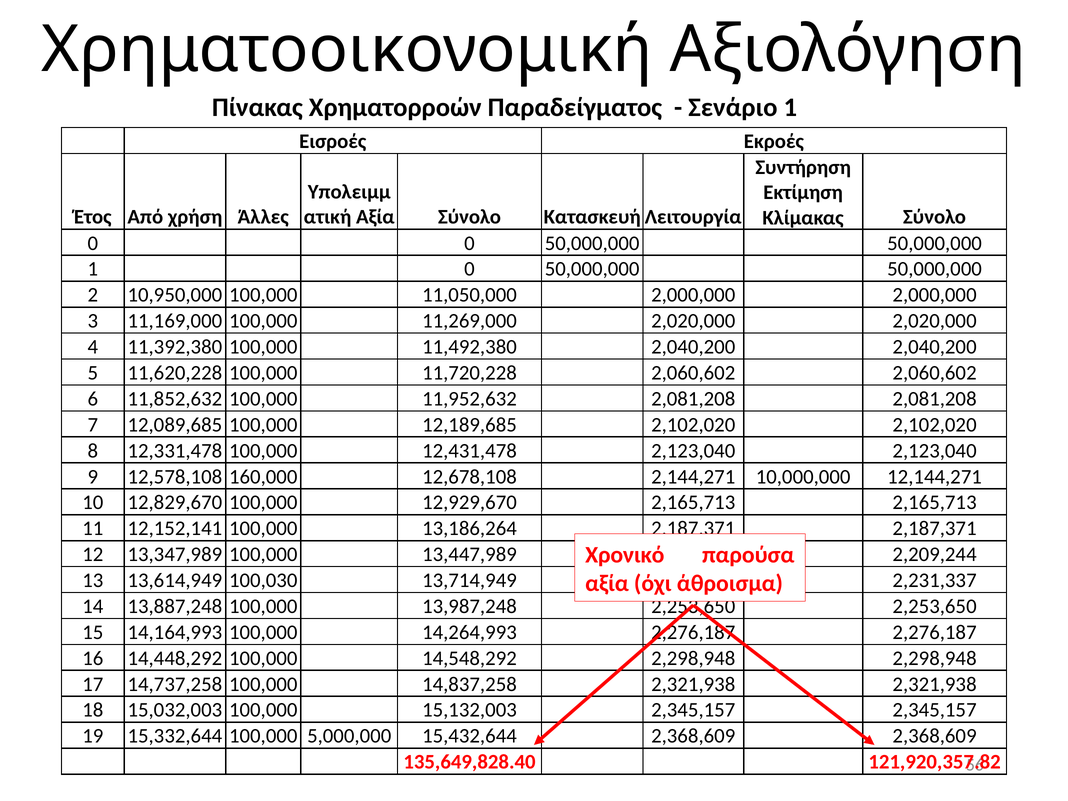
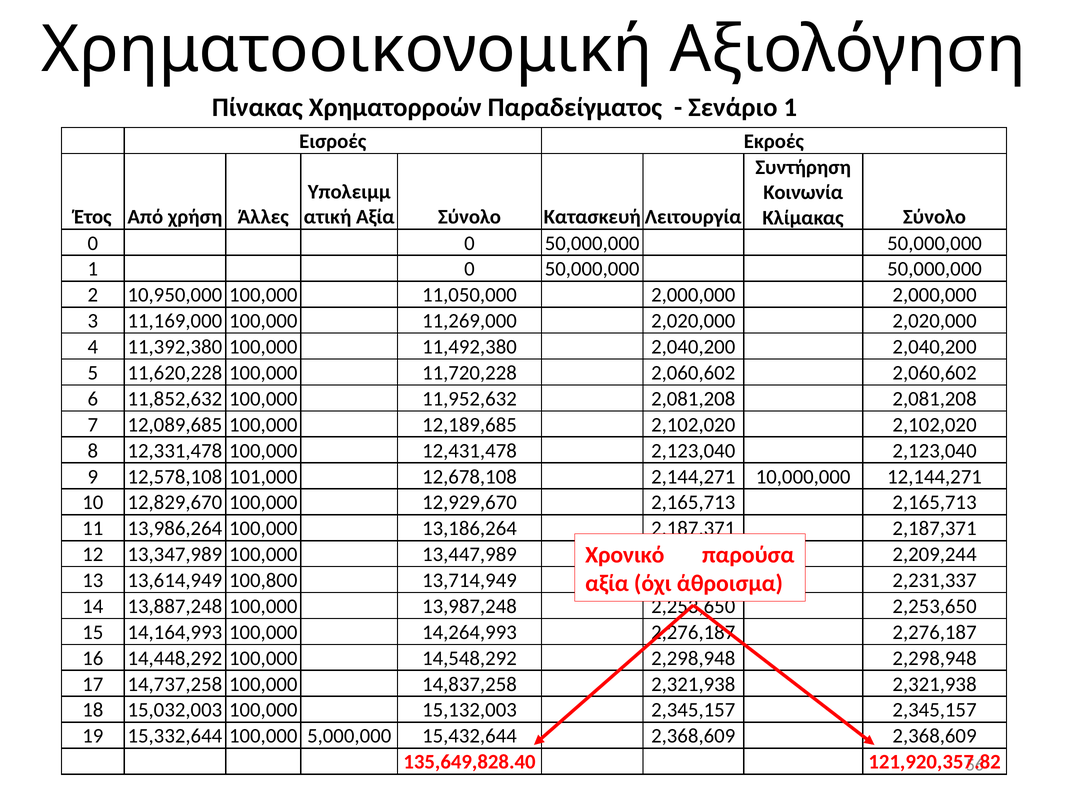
Εκτίμηση: Εκτίμηση -> Κοινωνία
160,000: 160,000 -> 101,000
12,152,141: 12,152,141 -> 13,986,264
100,030: 100,030 -> 100,800
